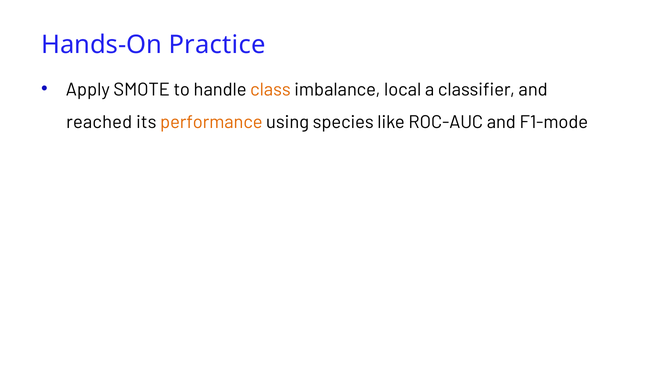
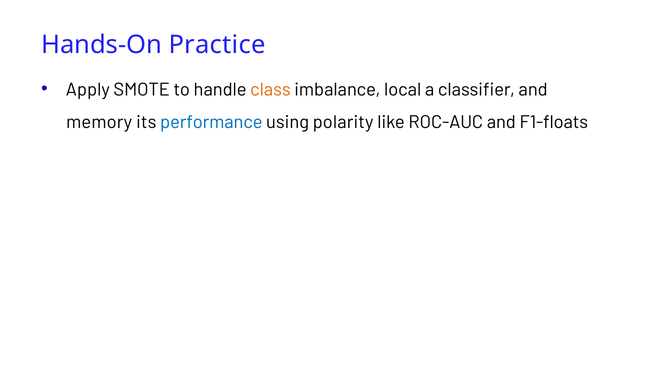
reached: reached -> memory
performance colour: orange -> blue
species: species -> polarity
F1-mode: F1-mode -> F1-floats
